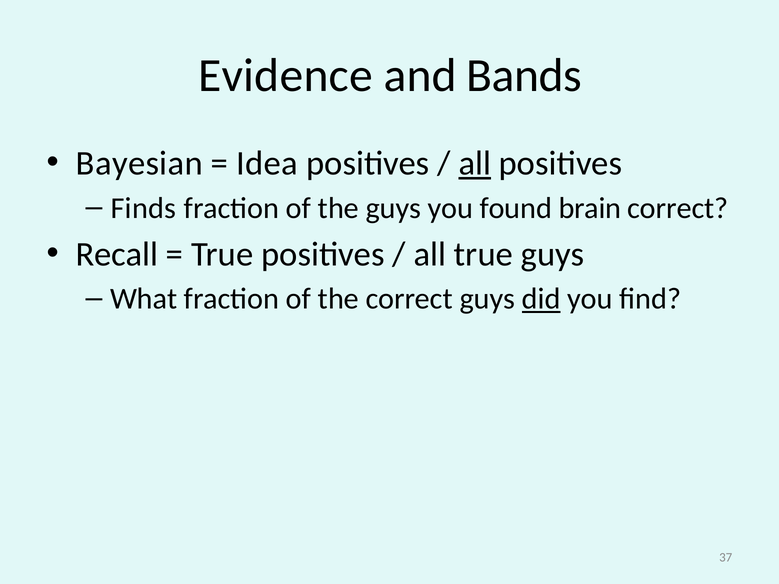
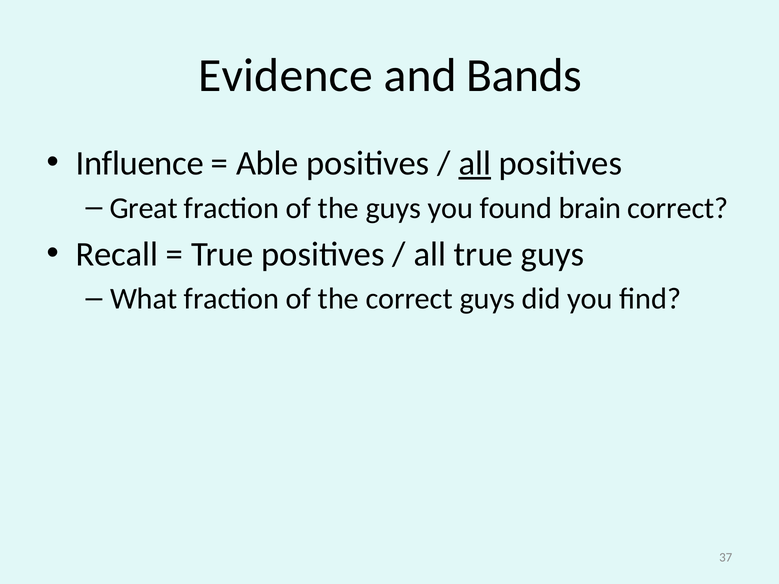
Bayesian: Bayesian -> Influence
Idea: Idea -> Able
Finds: Finds -> Great
did underline: present -> none
